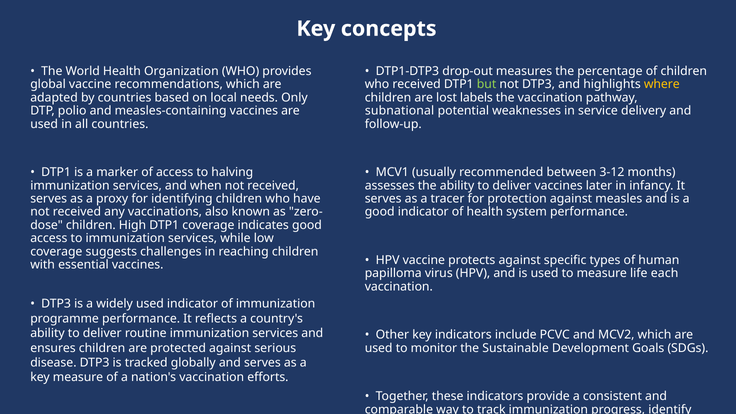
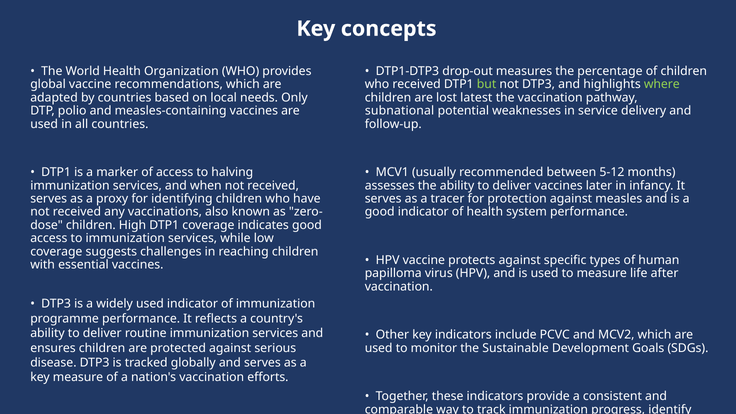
where colour: yellow -> light green
labels: labels -> latest
3-12: 3-12 -> 5-12
each: each -> after
